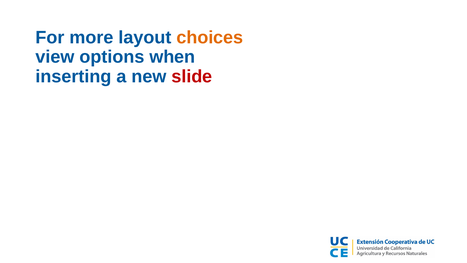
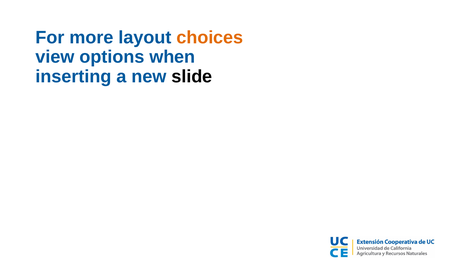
slide colour: red -> black
